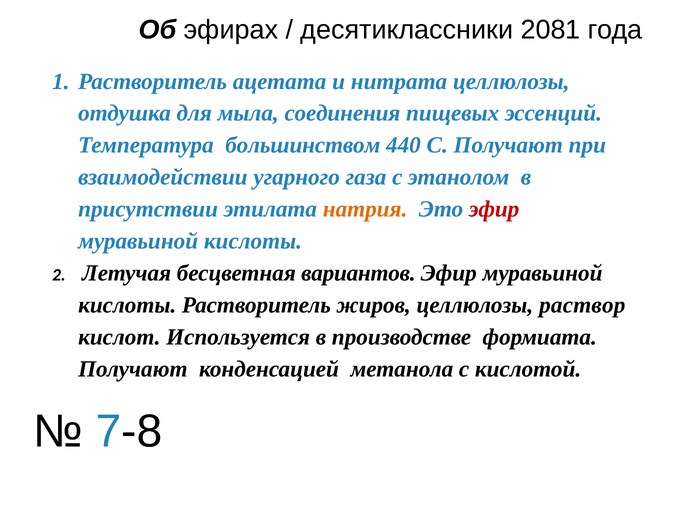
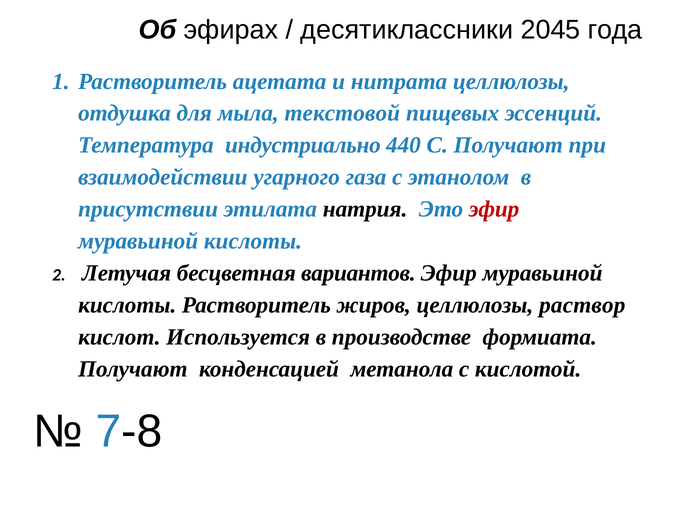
2081: 2081 -> 2045
соединения: соединения -> текстовой
большинством: большинством -> индустриально
натрия colour: orange -> black
